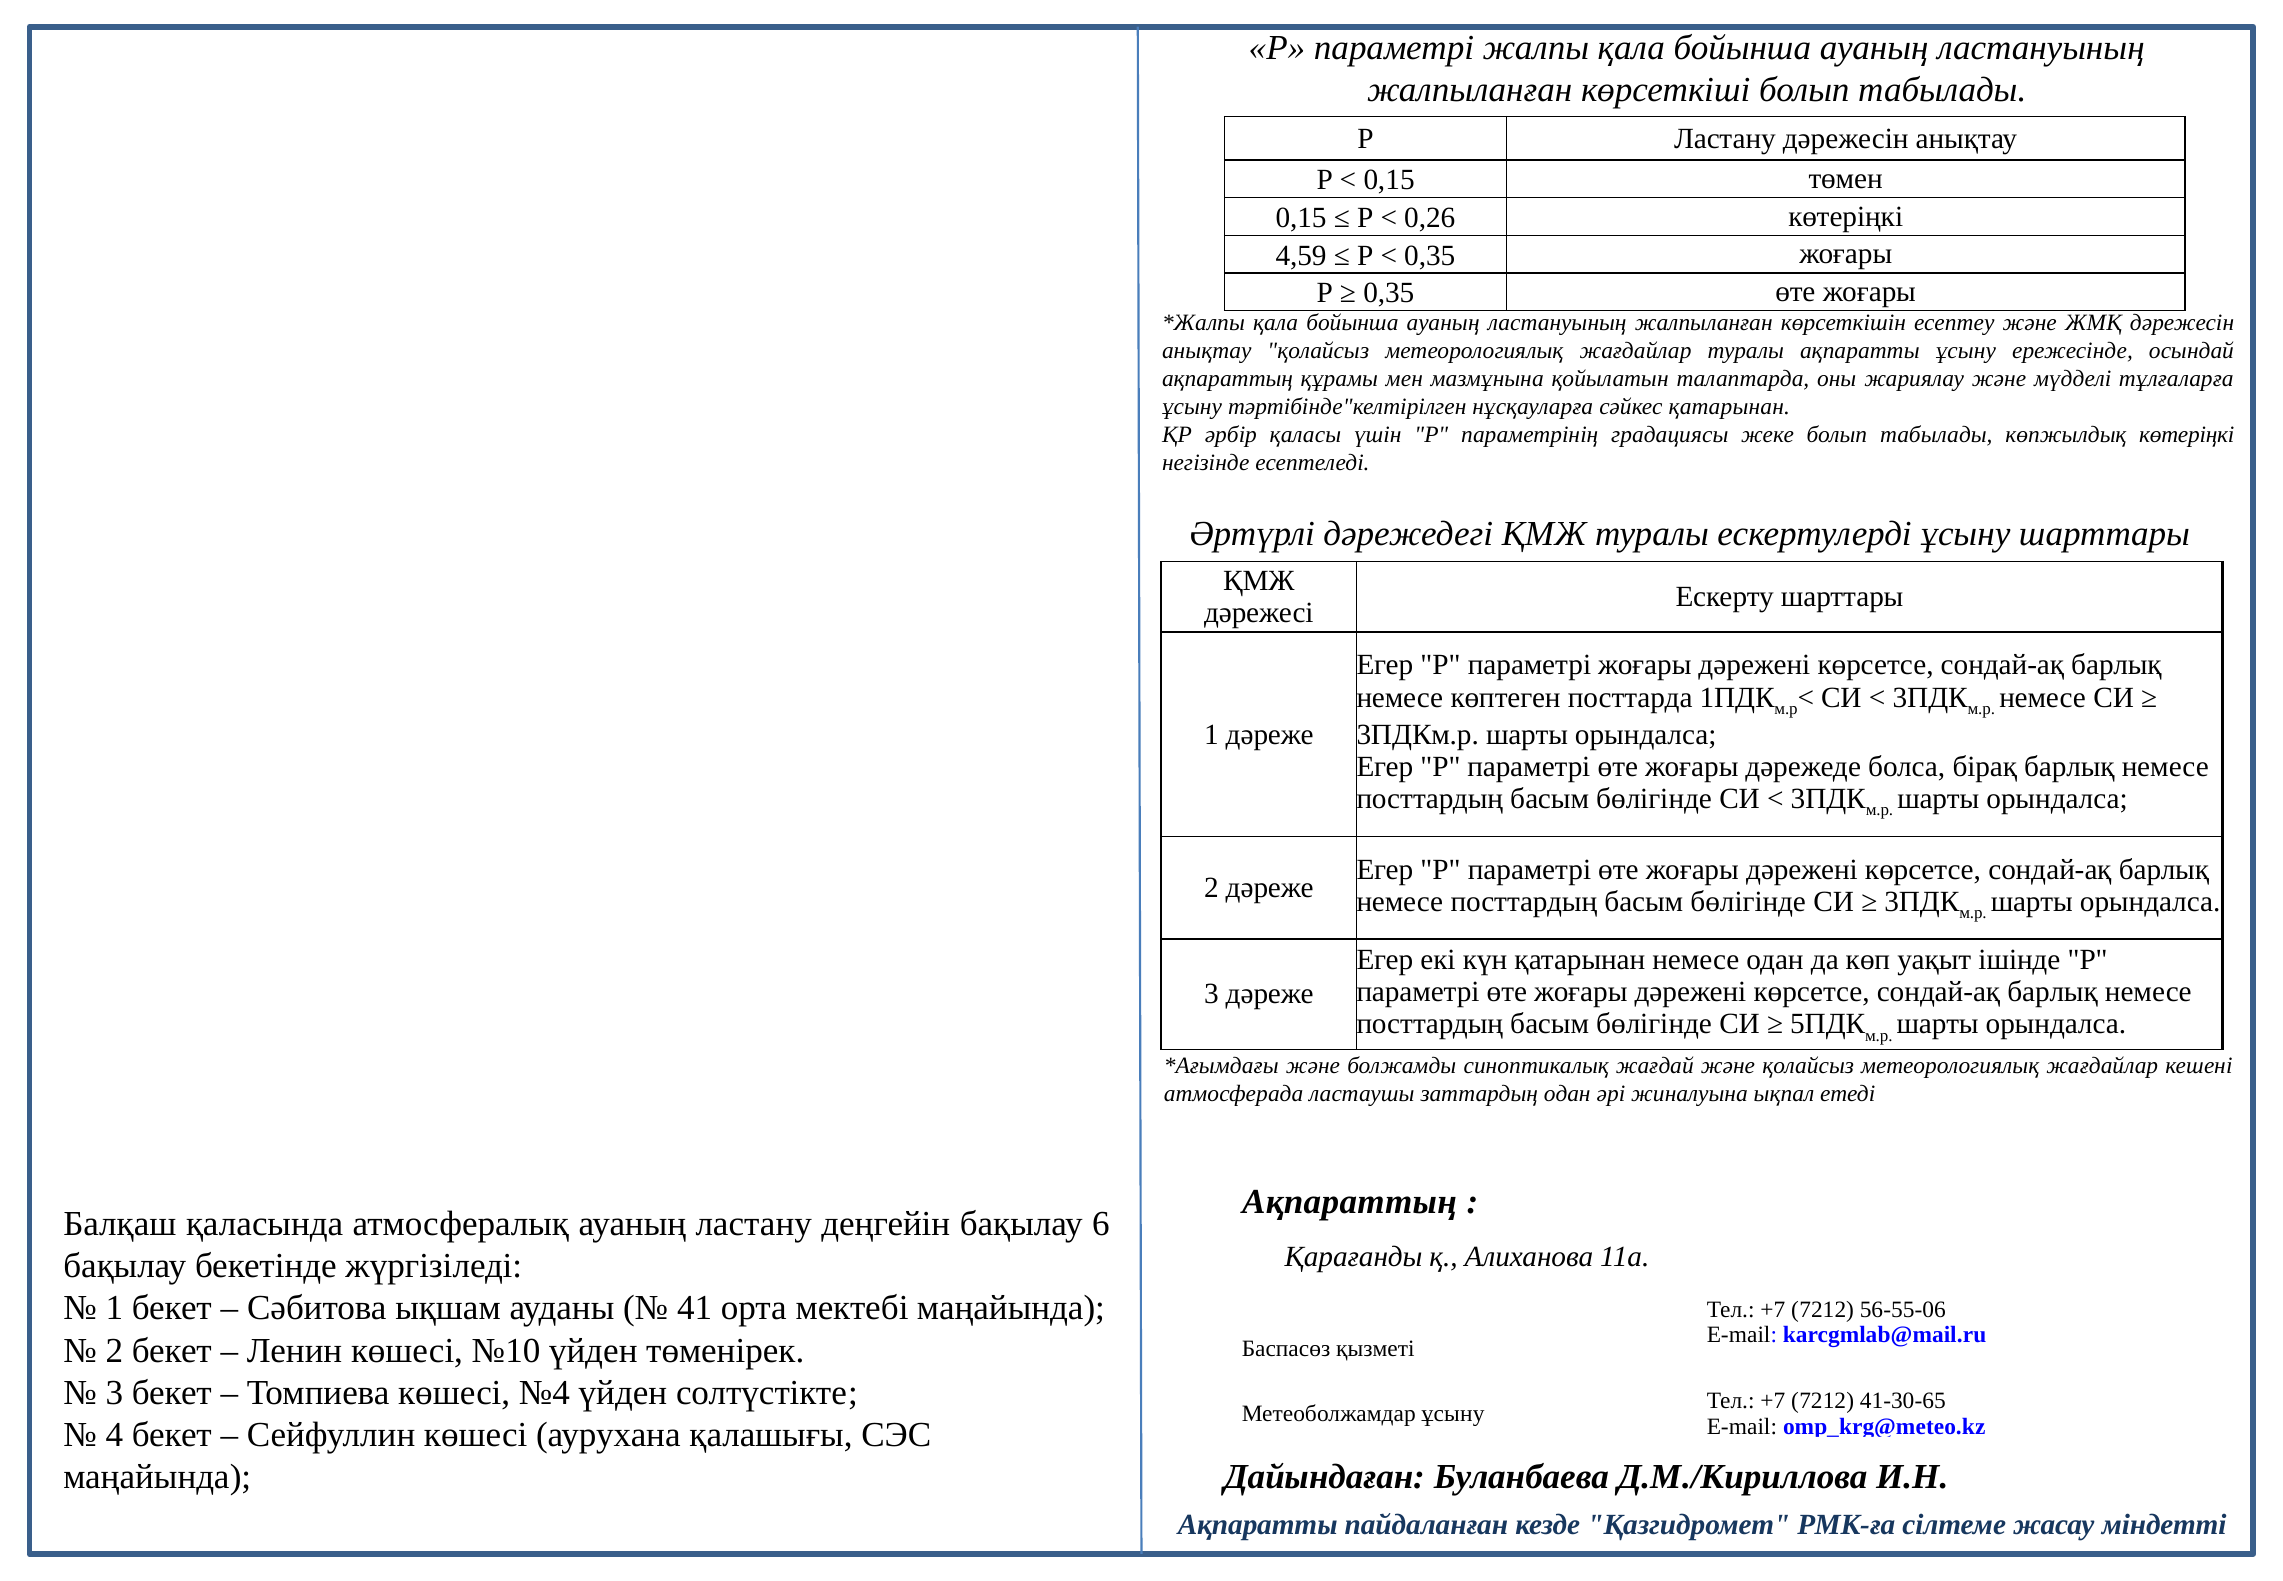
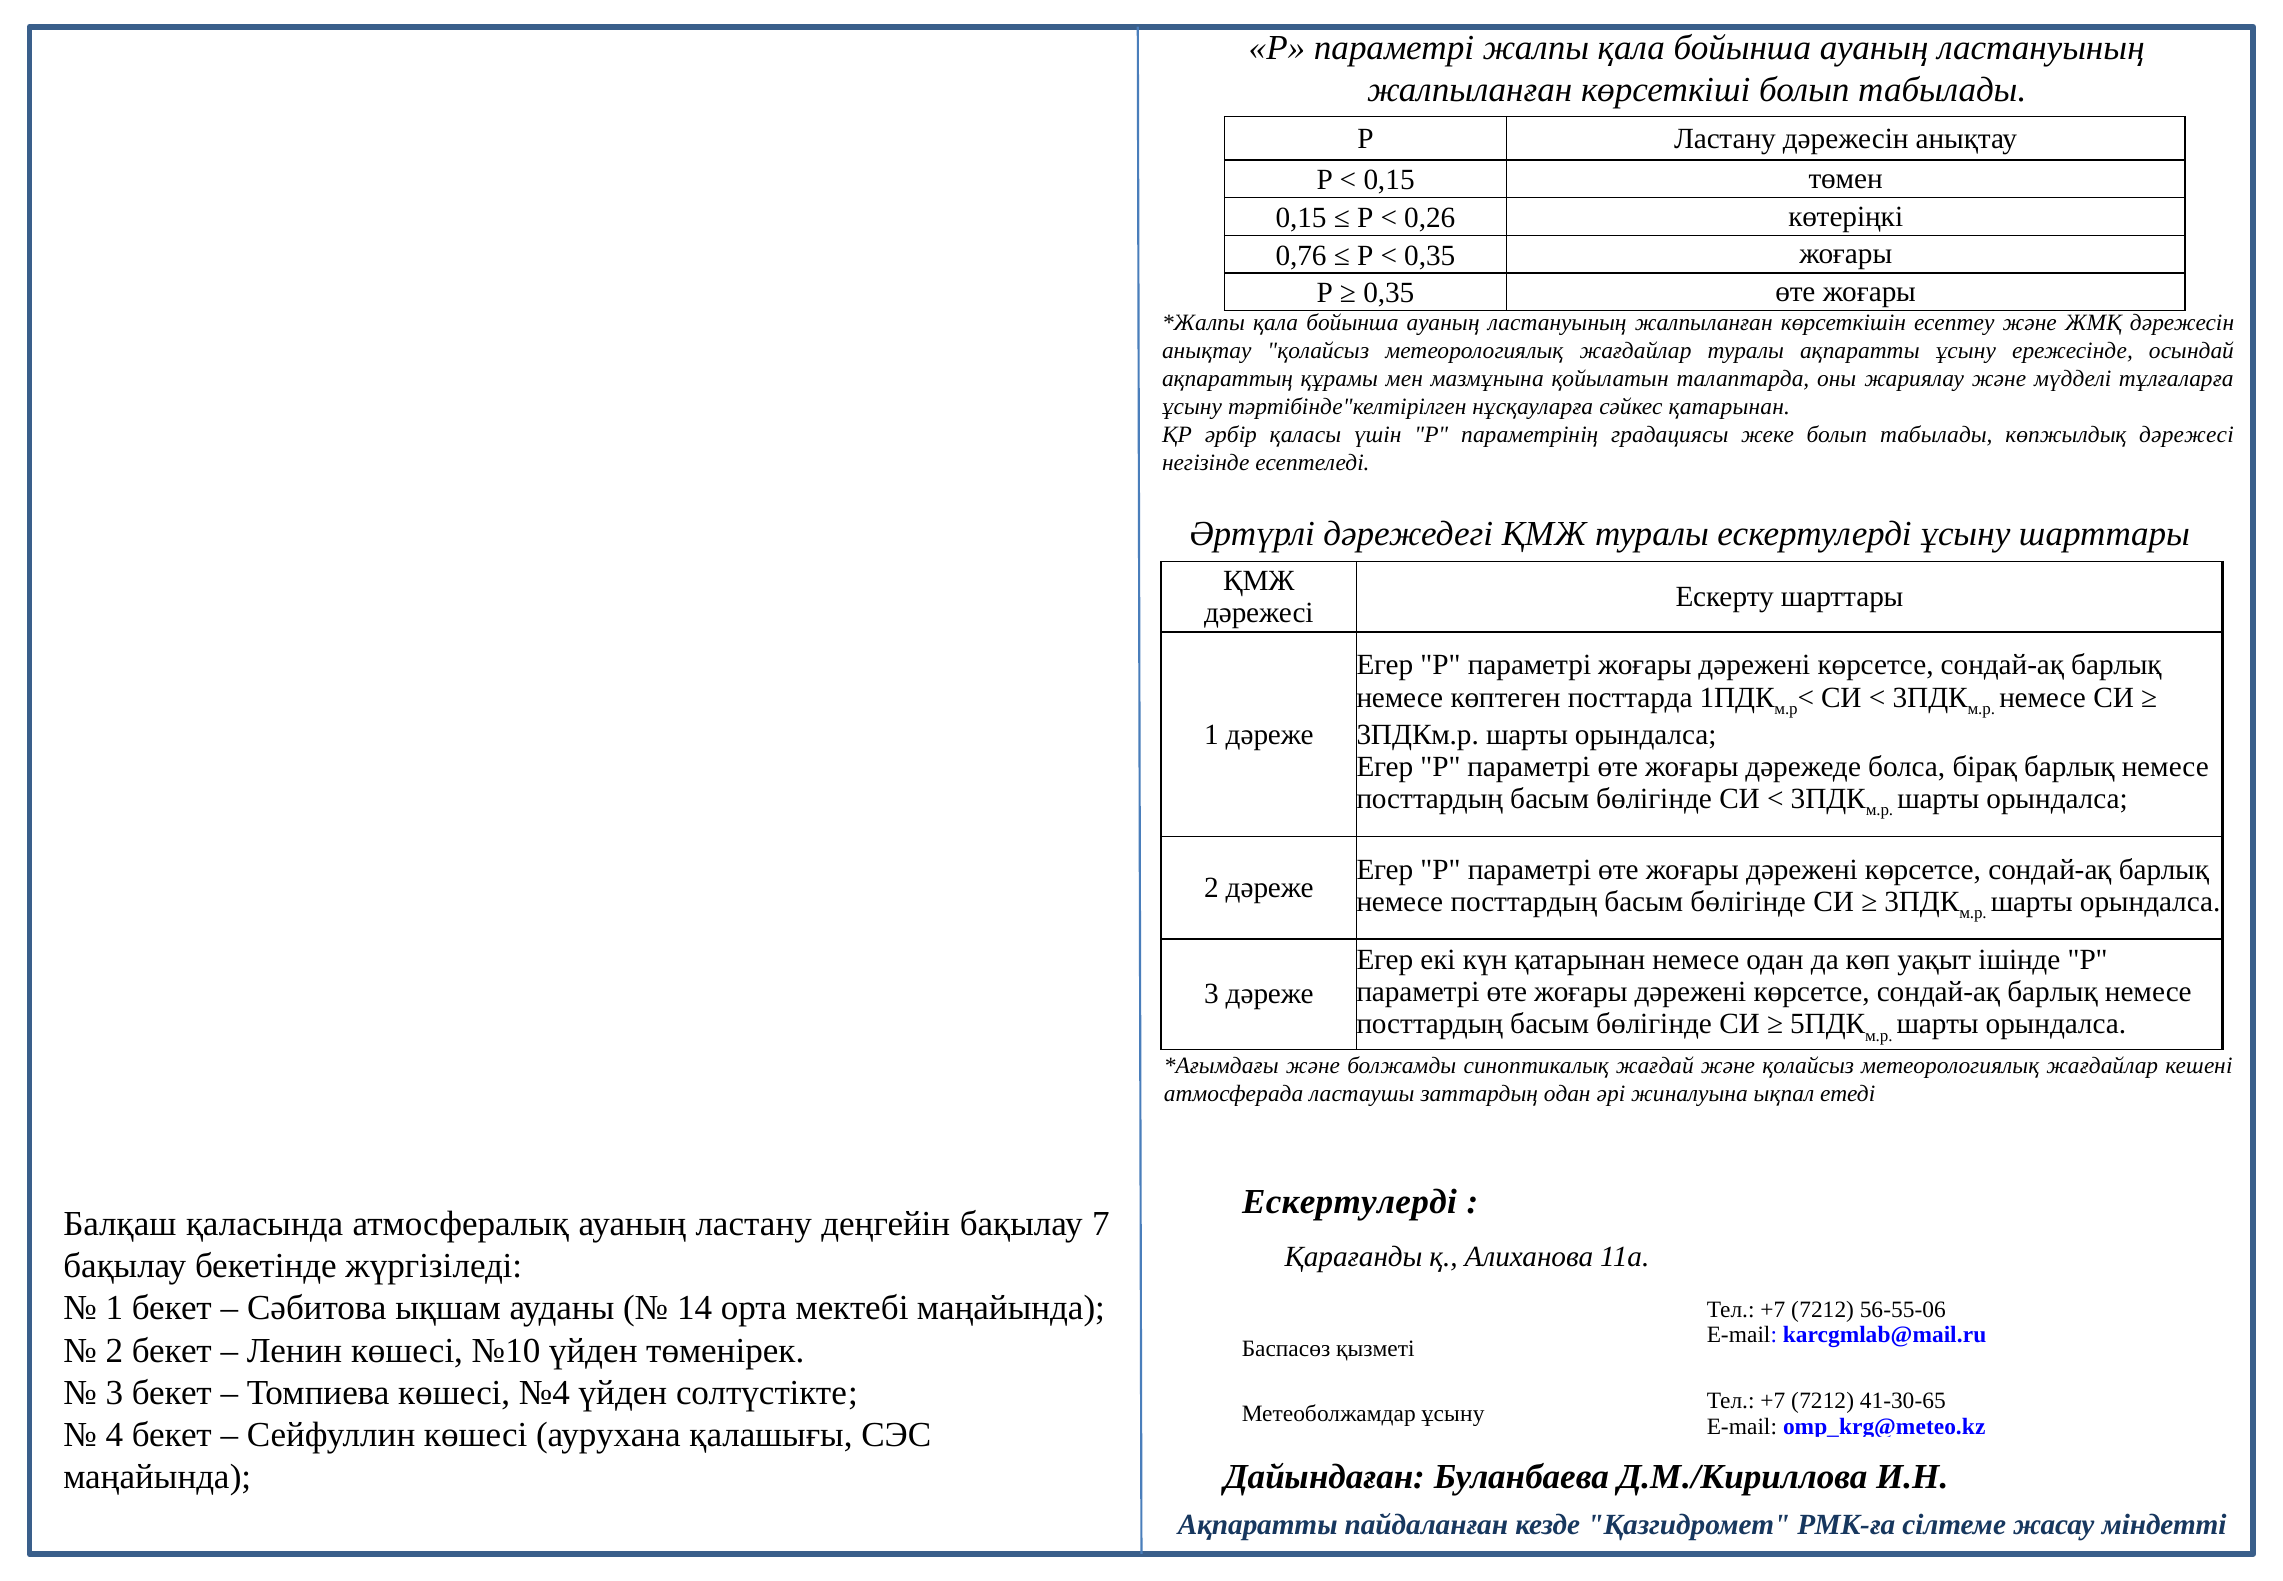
4,59: 4,59 -> 0,76
көпжылдық көтеріңкі: көтеріңкі -> дәрежесі
Ақпараттың at (1349, 1201): Ақпараттың -> Ескертулерді
6: 6 -> 7
41: 41 -> 14
